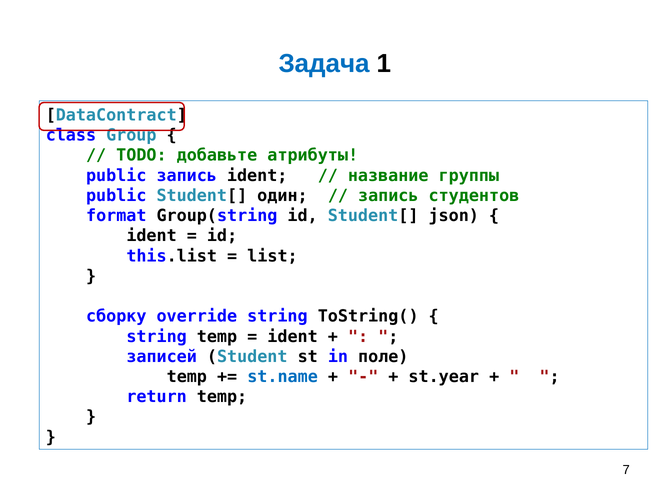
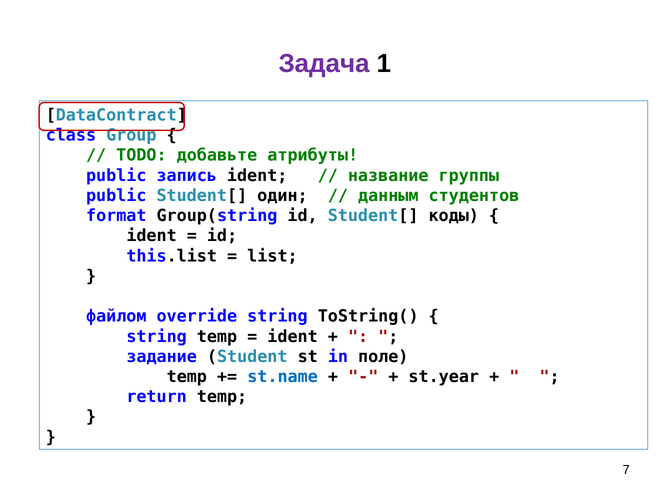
Задача colour: blue -> purple
запись at (388, 195): запись -> данным
json: json -> коды
сборку: сборку -> файлом
записей: записей -> задание
